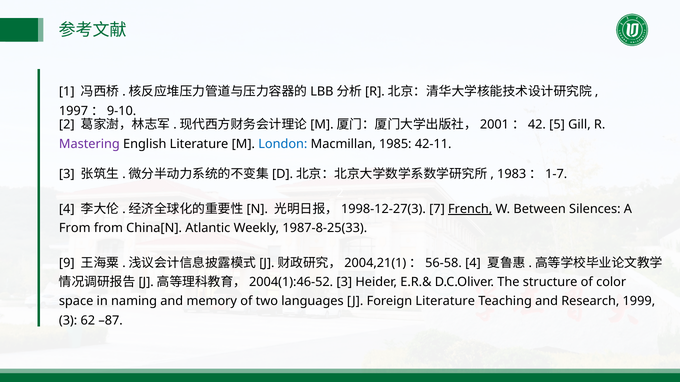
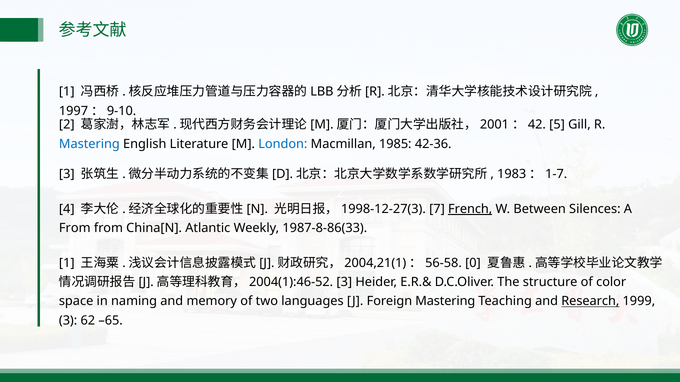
Mastering at (89, 144) colour: purple -> blue
42-11: 42-11 -> 42-36
1987-8-25(33: 1987-8-25(33 -> 1987-8-86(33
9 at (67, 263): 9 -> 1
4 at (473, 263): 4 -> 0
Foreign Literature: Literature -> Mastering
Research underline: none -> present
–87: –87 -> –65
